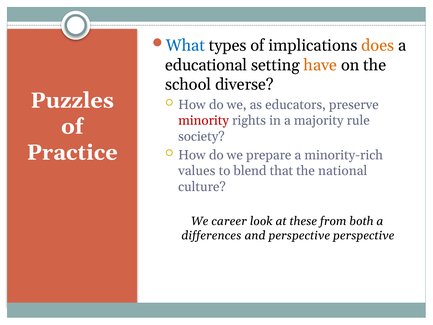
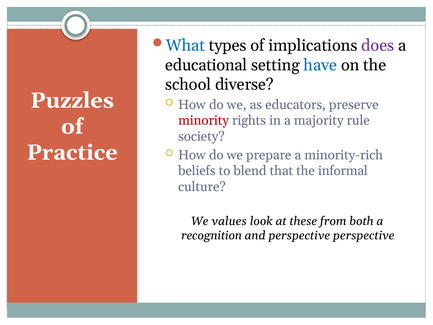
does colour: orange -> purple
have colour: orange -> blue
values: values -> beliefs
national: national -> informal
career: career -> values
differences: differences -> recognition
